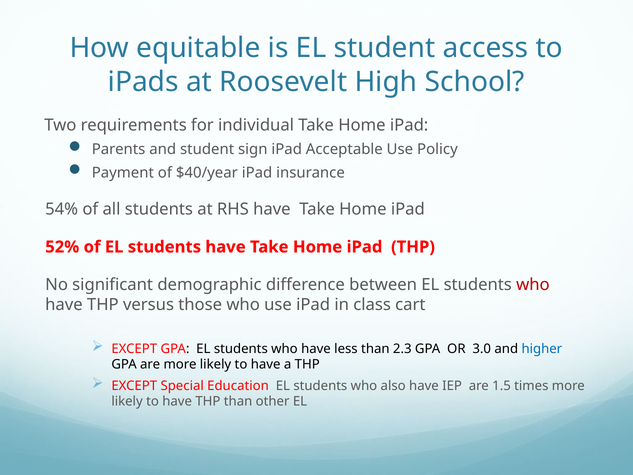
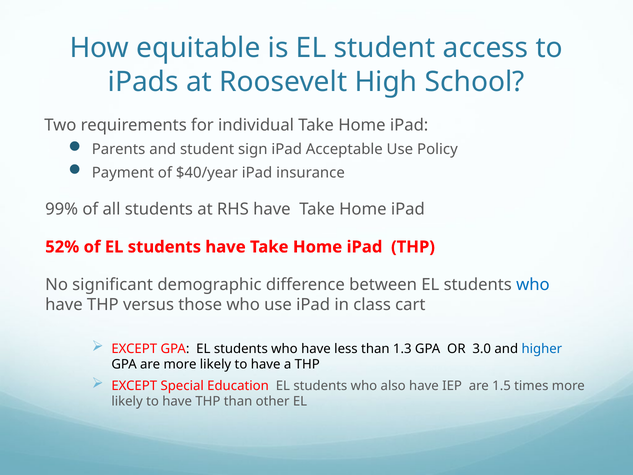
54%: 54% -> 99%
who at (533, 284) colour: red -> blue
2.3: 2.3 -> 1.3
